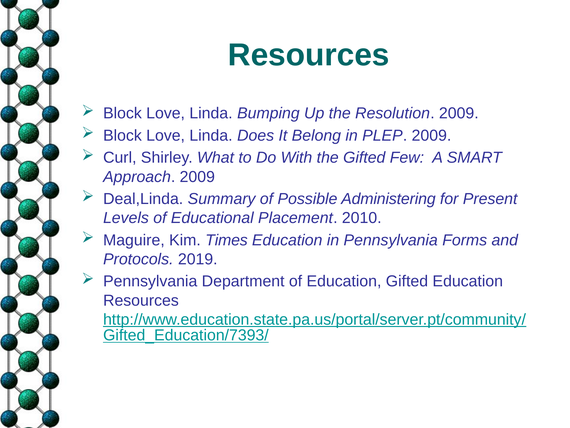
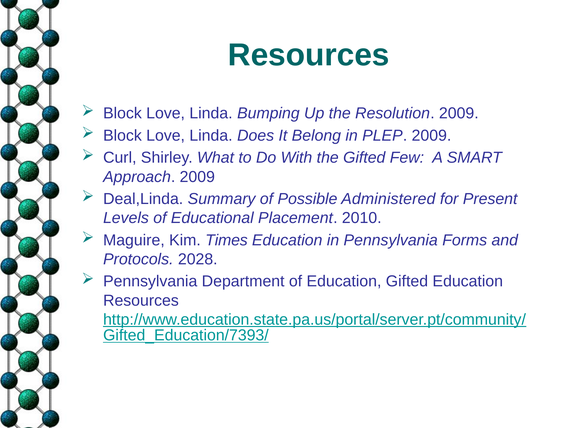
Administering: Administering -> Administered
2019: 2019 -> 2028
